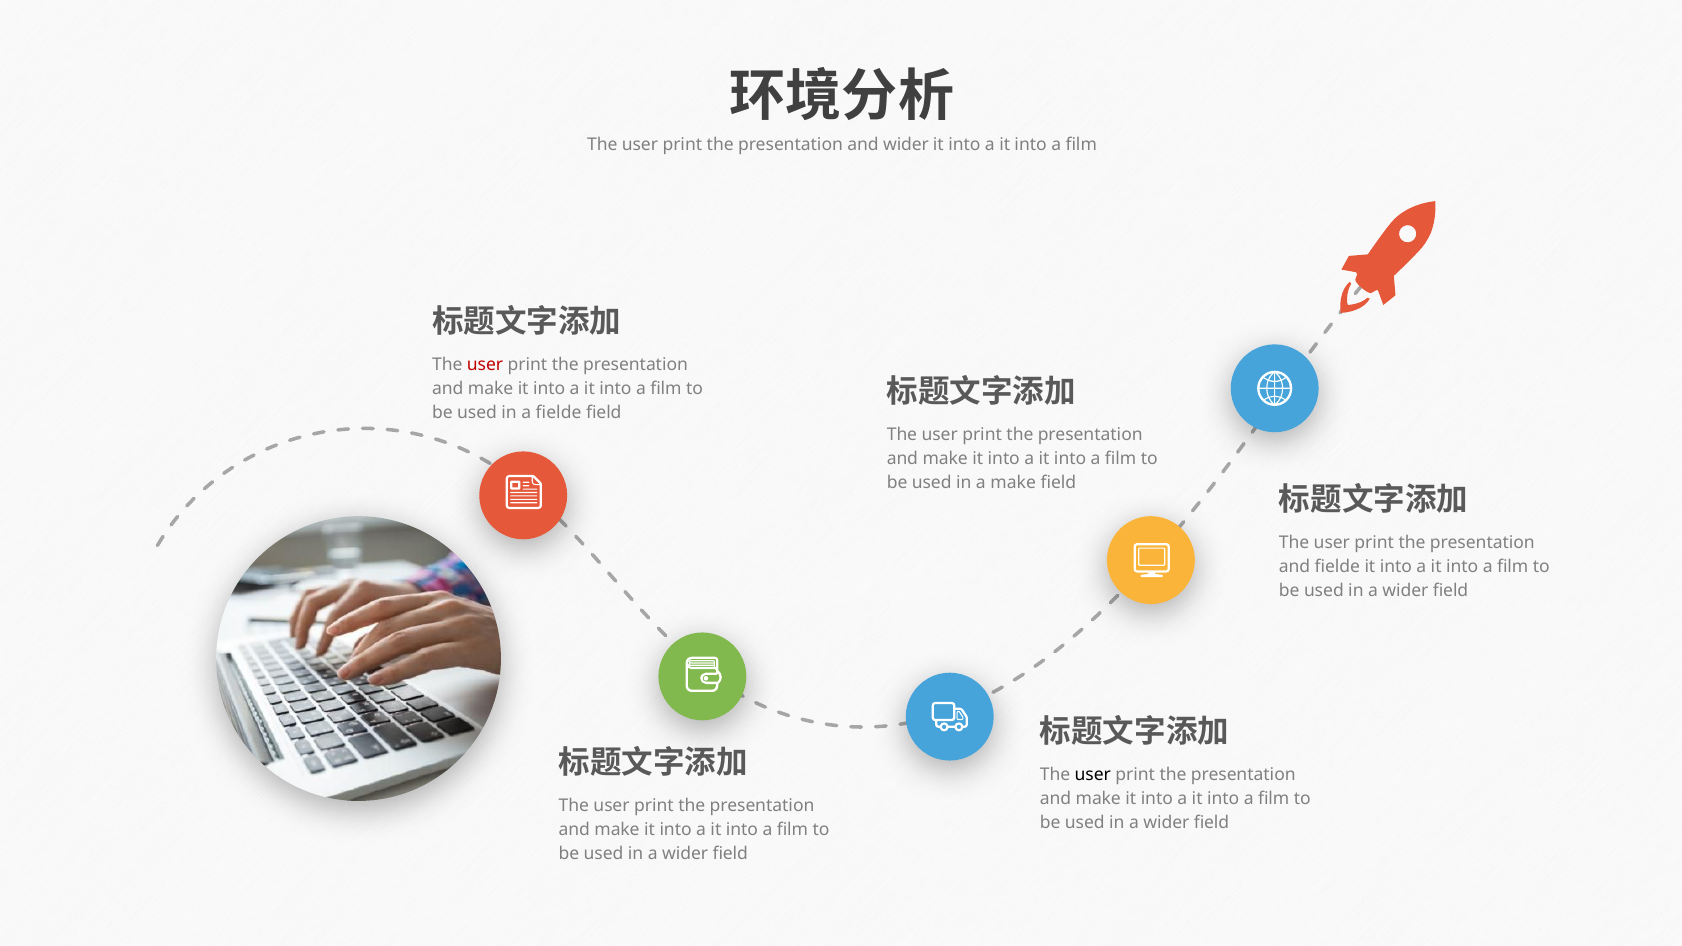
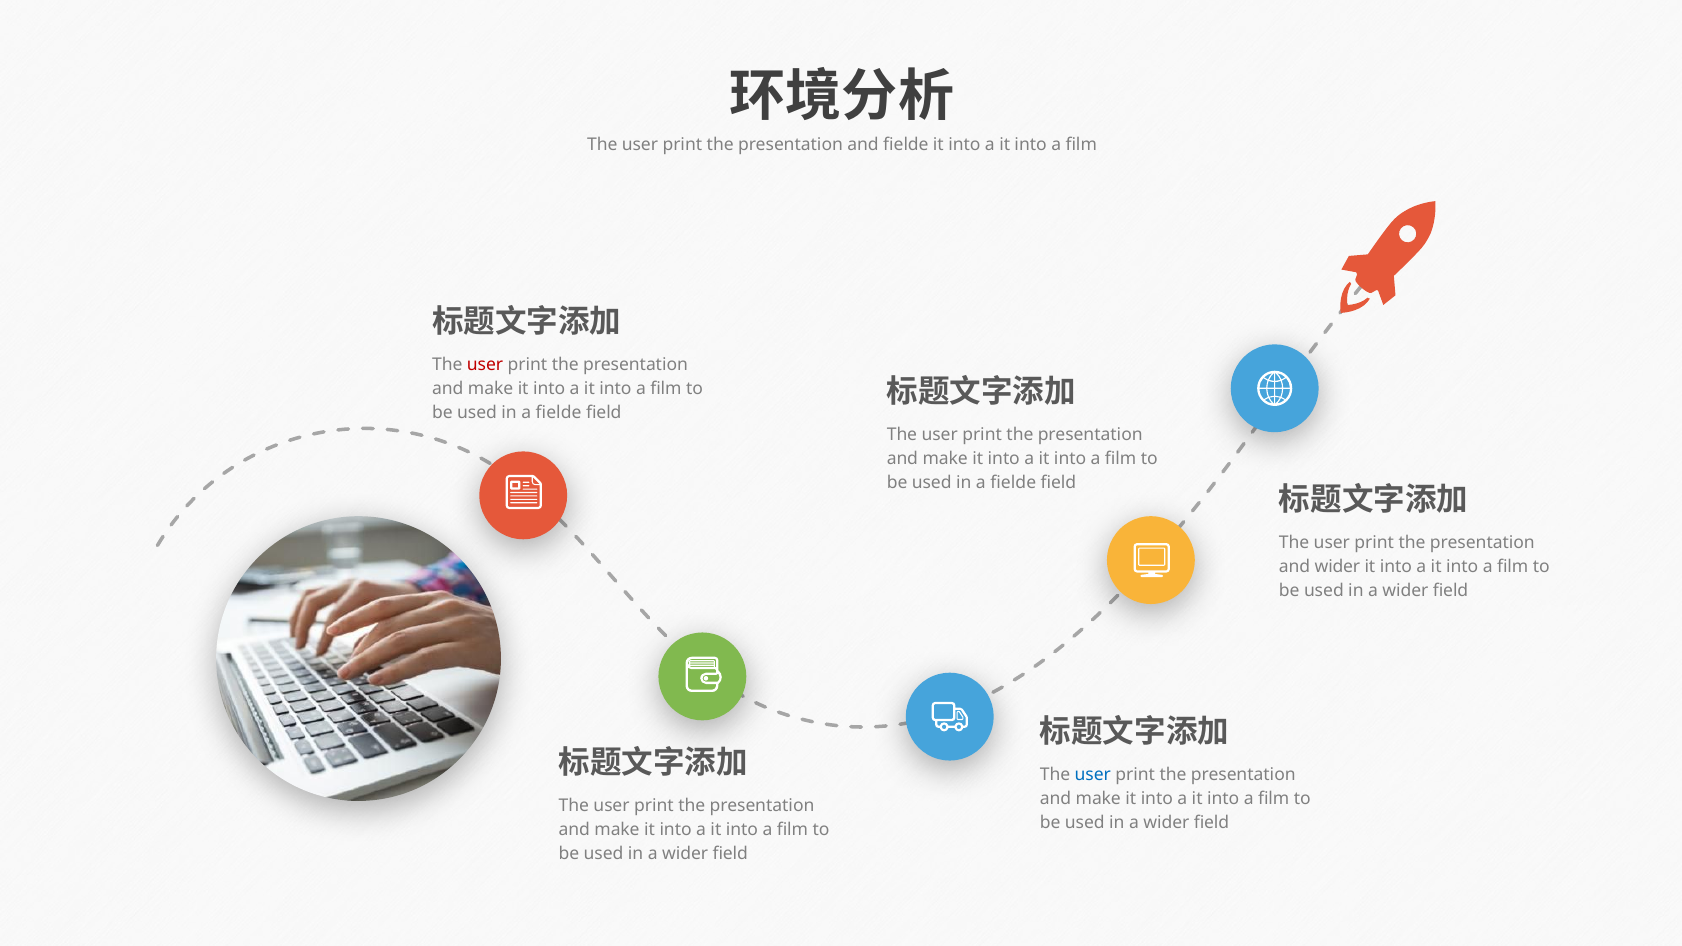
and wider: wider -> fielde
make at (1013, 483): make -> fielde
and fielde: fielde -> wider
user at (1093, 774) colour: black -> blue
